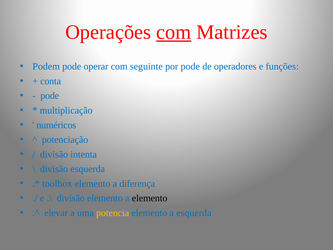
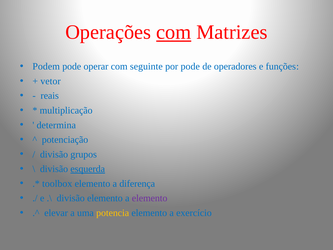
conta: conta -> vetor
pode at (50, 96): pode -> reais
numéricos: numéricos -> determina
intenta: intenta -> grupos
esquerda at (88, 169) underline: none -> present
elemento at (150, 198) colour: black -> purple
a esquerda: esquerda -> exercício
